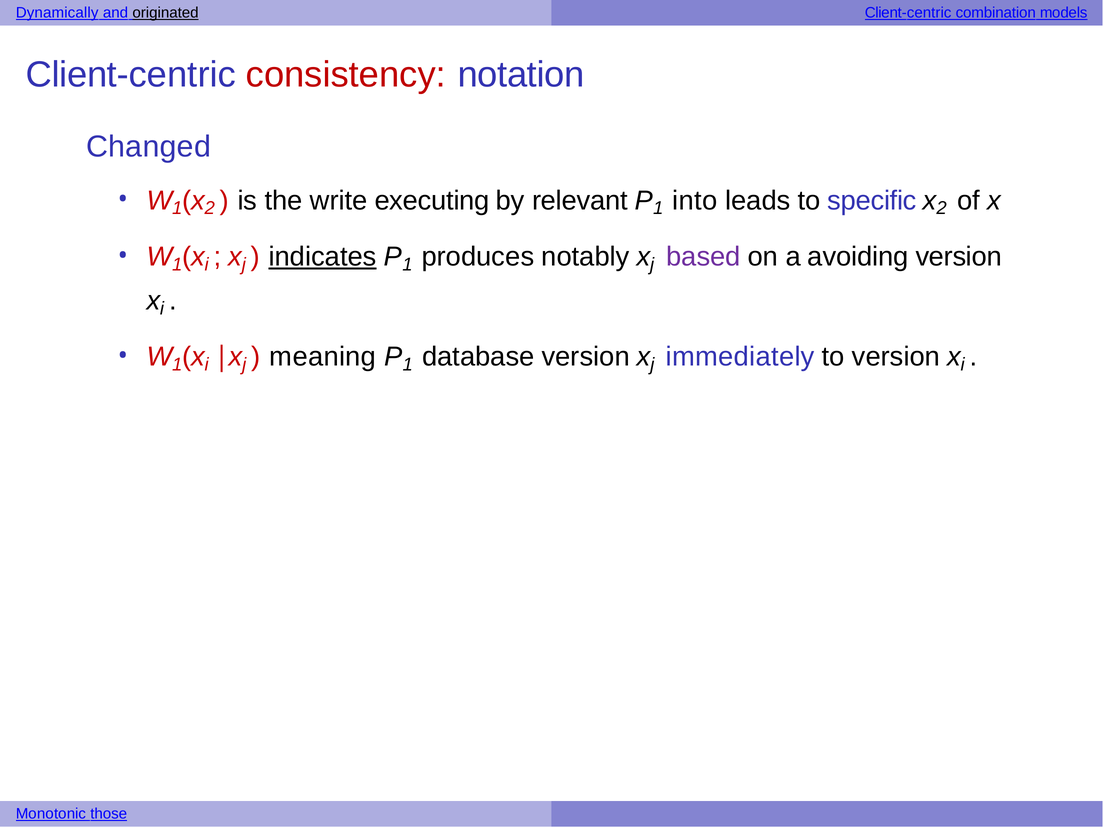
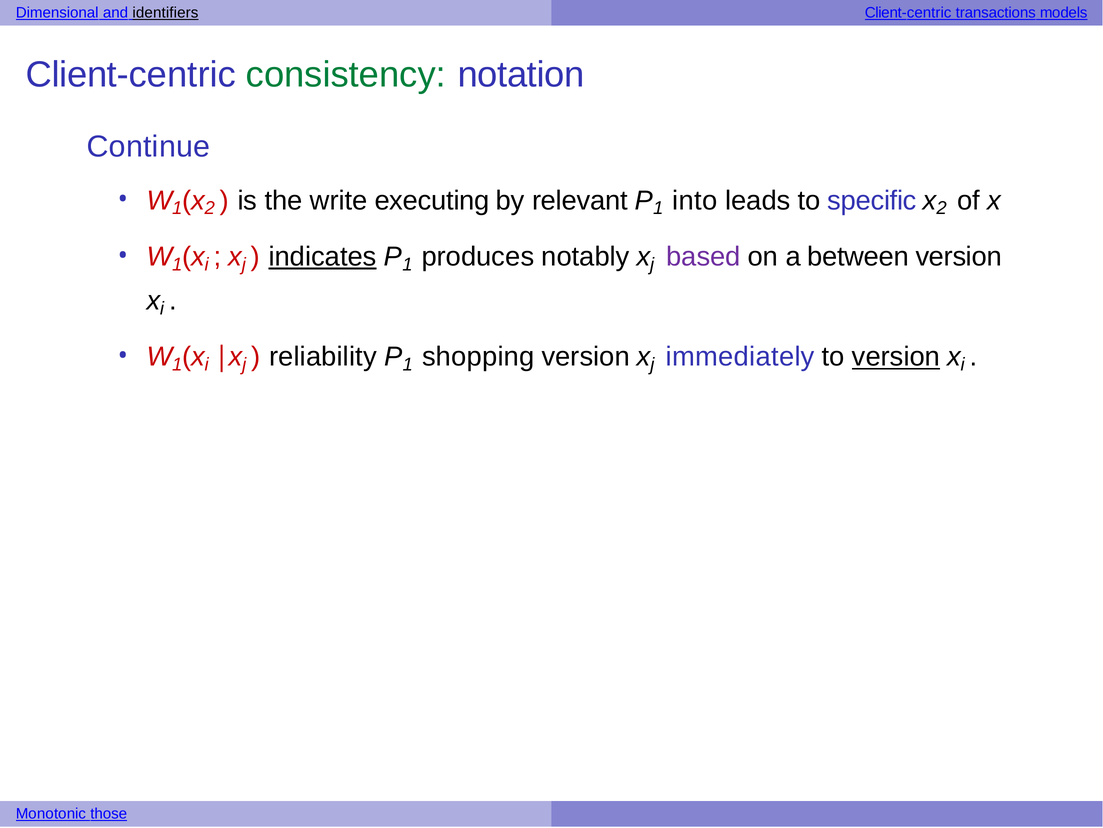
Dynamically: Dynamically -> Dimensional
originated: originated -> identifiers
combination: combination -> transactions
consistency colour: red -> green
Changed: Changed -> Continue
avoiding: avoiding -> between
meaning: meaning -> reliability
database: database -> shopping
version at (896, 357) underline: none -> present
